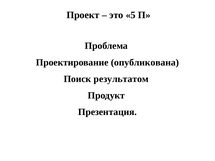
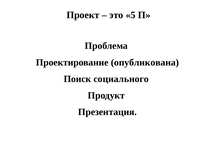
результатом: результатом -> социального
